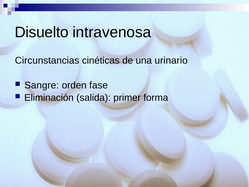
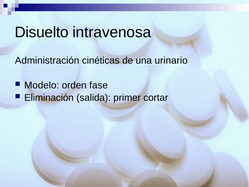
Circunstancias: Circunstancias -> Administración
Sangre: Sangre -> Modelo
forma: forma -> cortar
